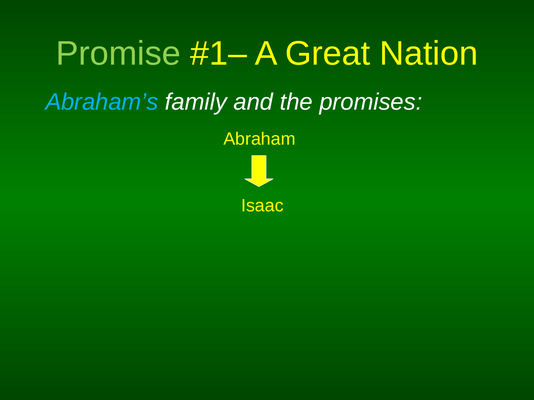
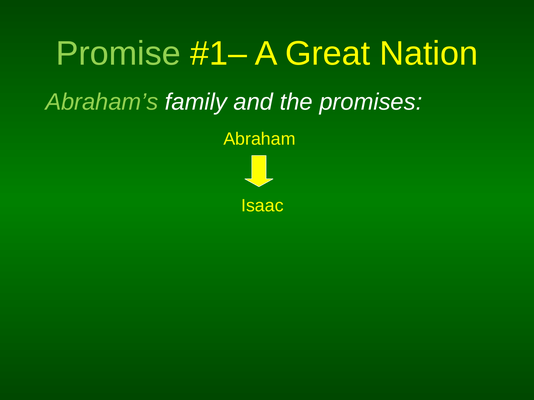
Abraham’s colour: light blue -> light green
